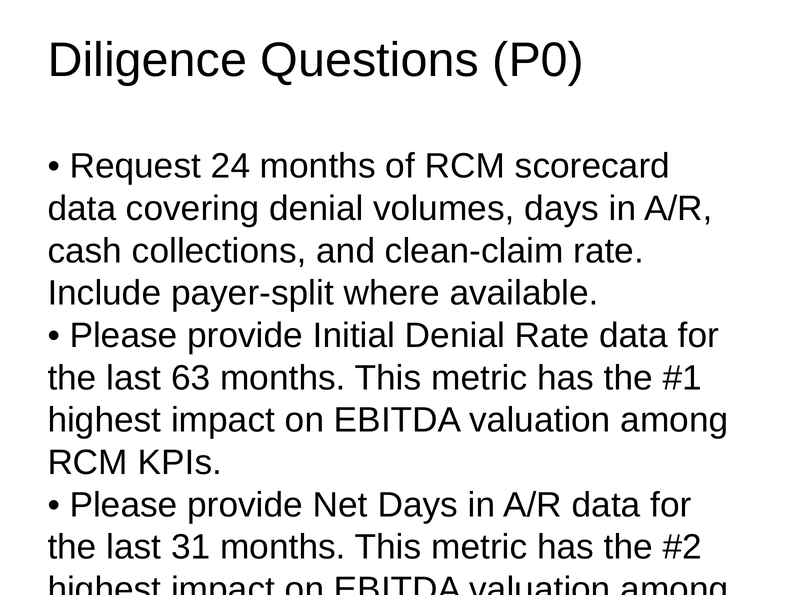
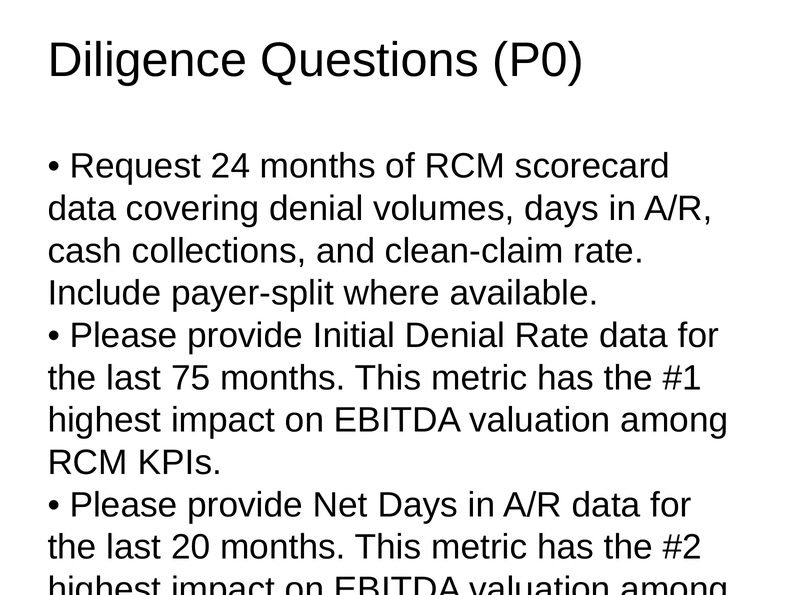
63: 63 -> 75
31: 31 -> 20
